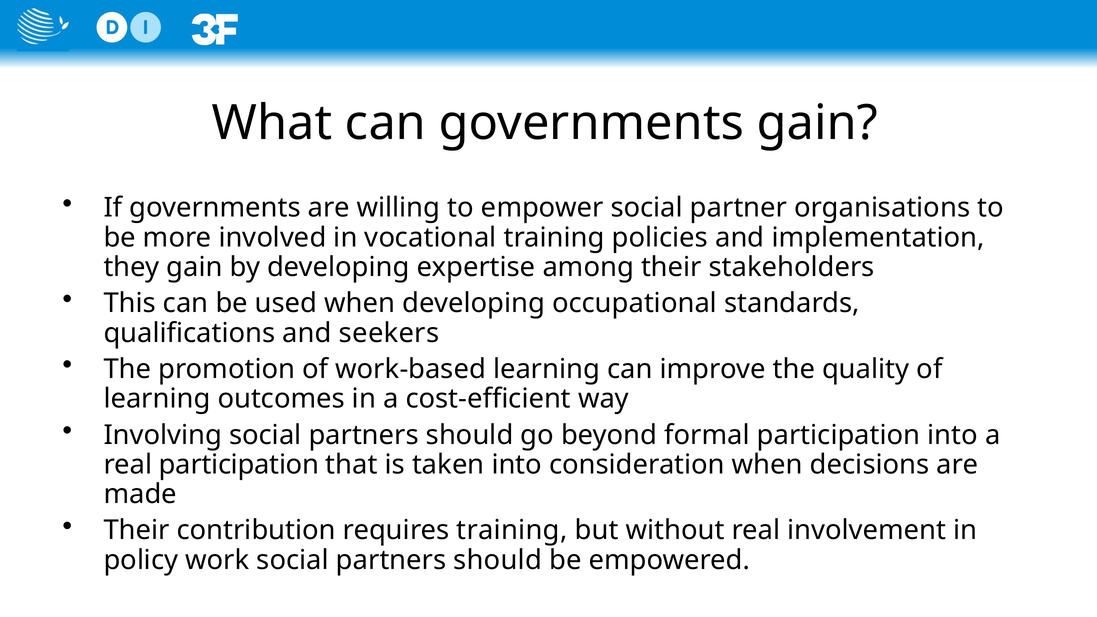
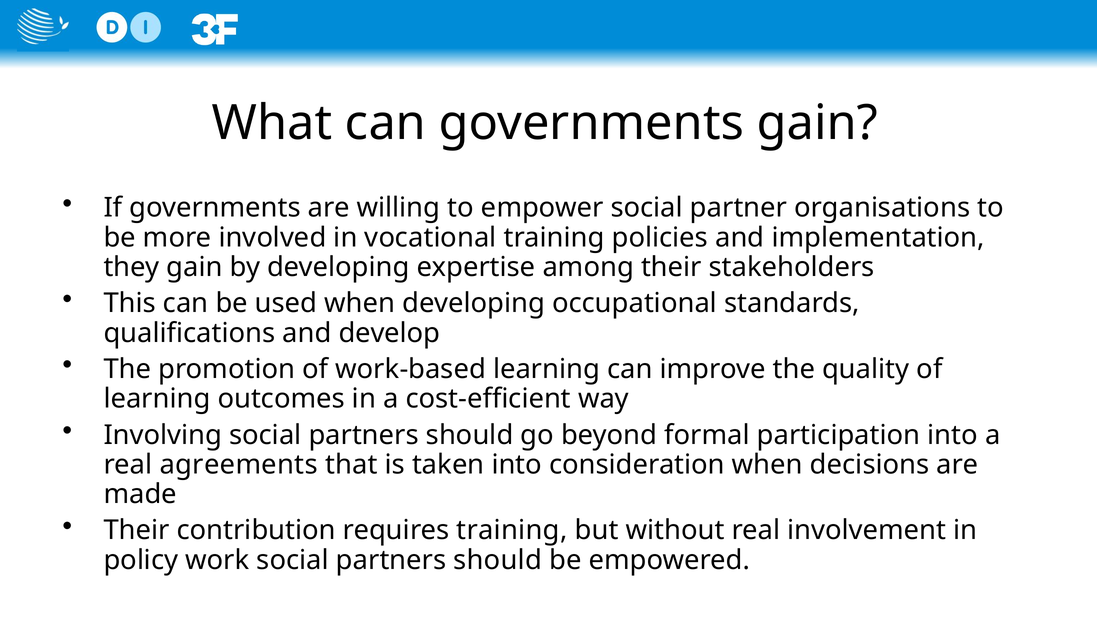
seekers: seekers -> develop
real participation: participation -> agreements
